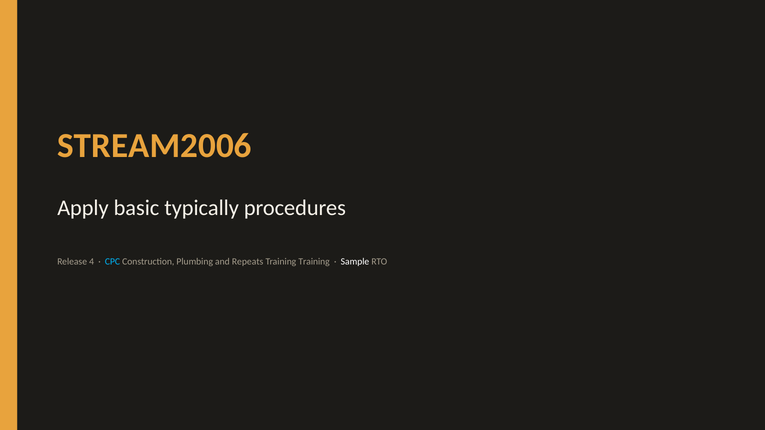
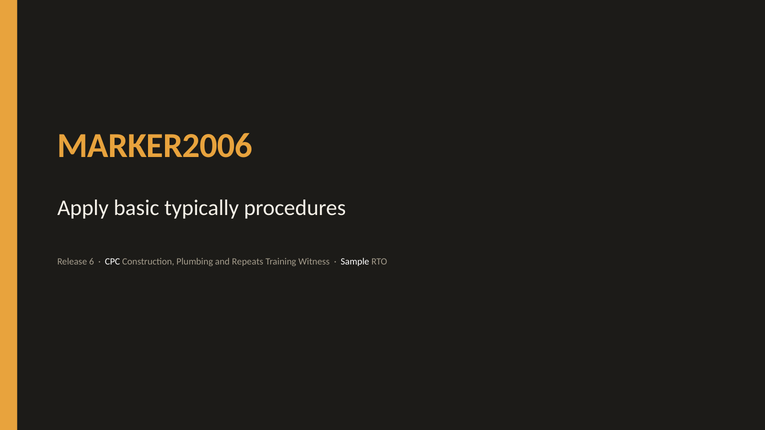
STREAM2006: STREAM2006 -> MARKER2006
4: 4 -> 6
CPC colour: light blue -> white
Training Training: Training -> Witness
